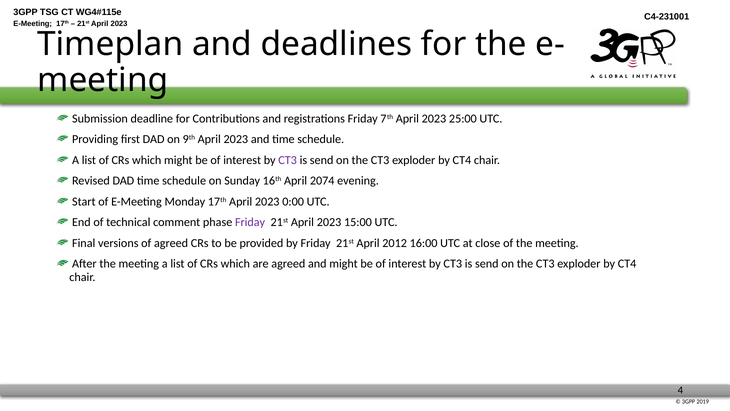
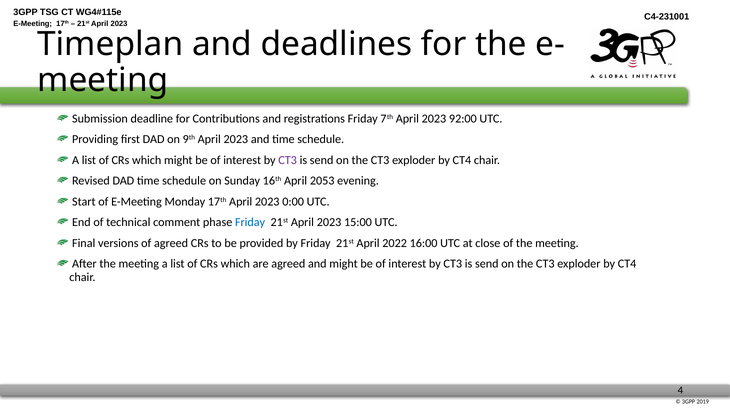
25:00: 25:00 -> 92:00
2074: 2074 -> 2053
Friday at (250, 222) colour: purple -> blue
2012: 2012 -> 2022
